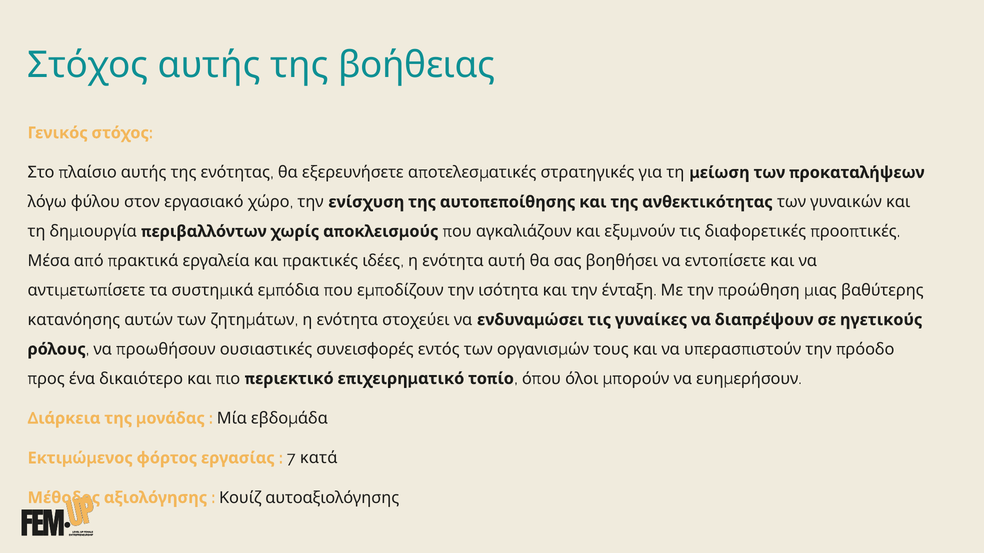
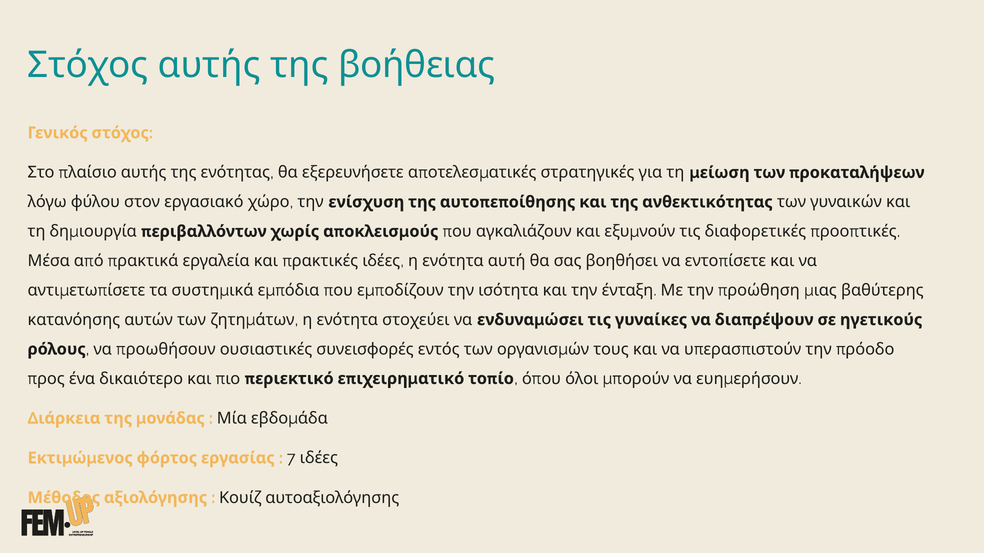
7 κατά: κατά -> ιδέες
